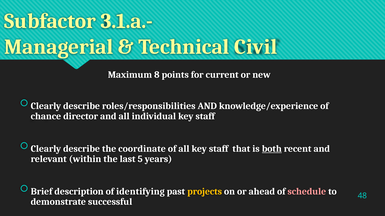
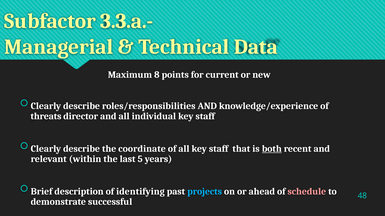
3.1.a.-: 3.1.a.- -> 3.3.a.-
Civil: Civil -> Data
chance: chance -> threats
projects colour: yellow -> light blue
